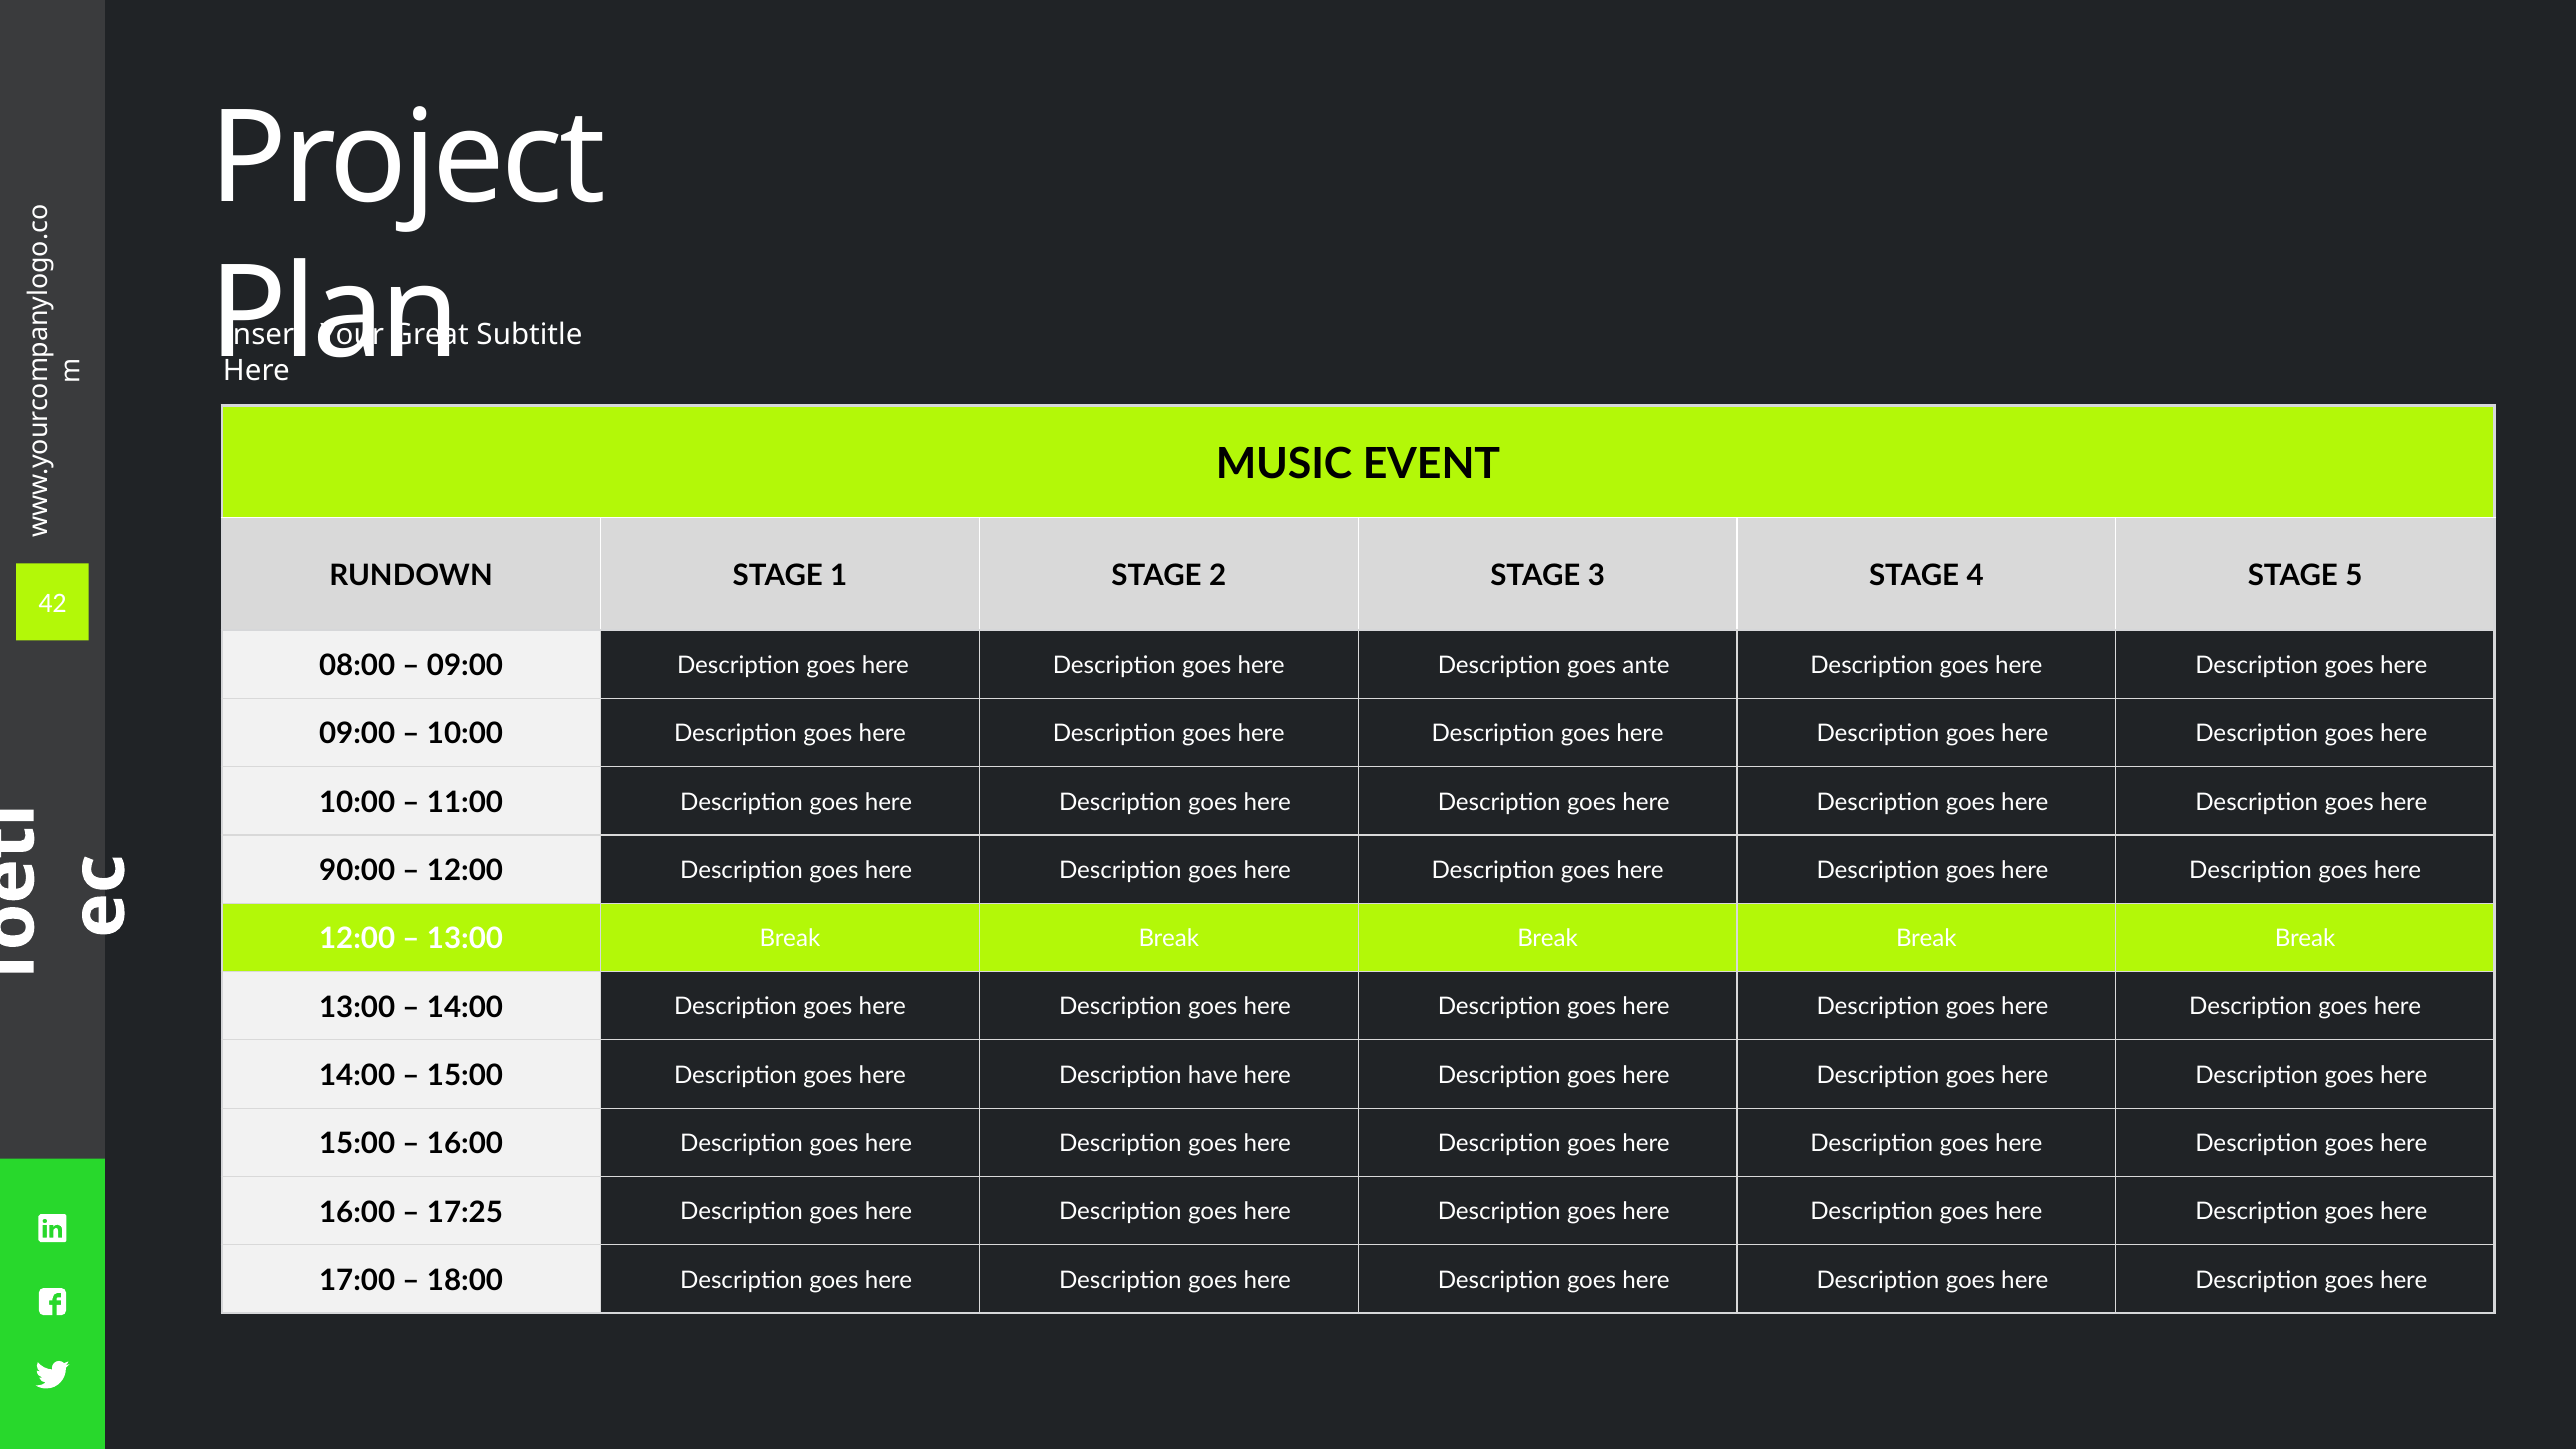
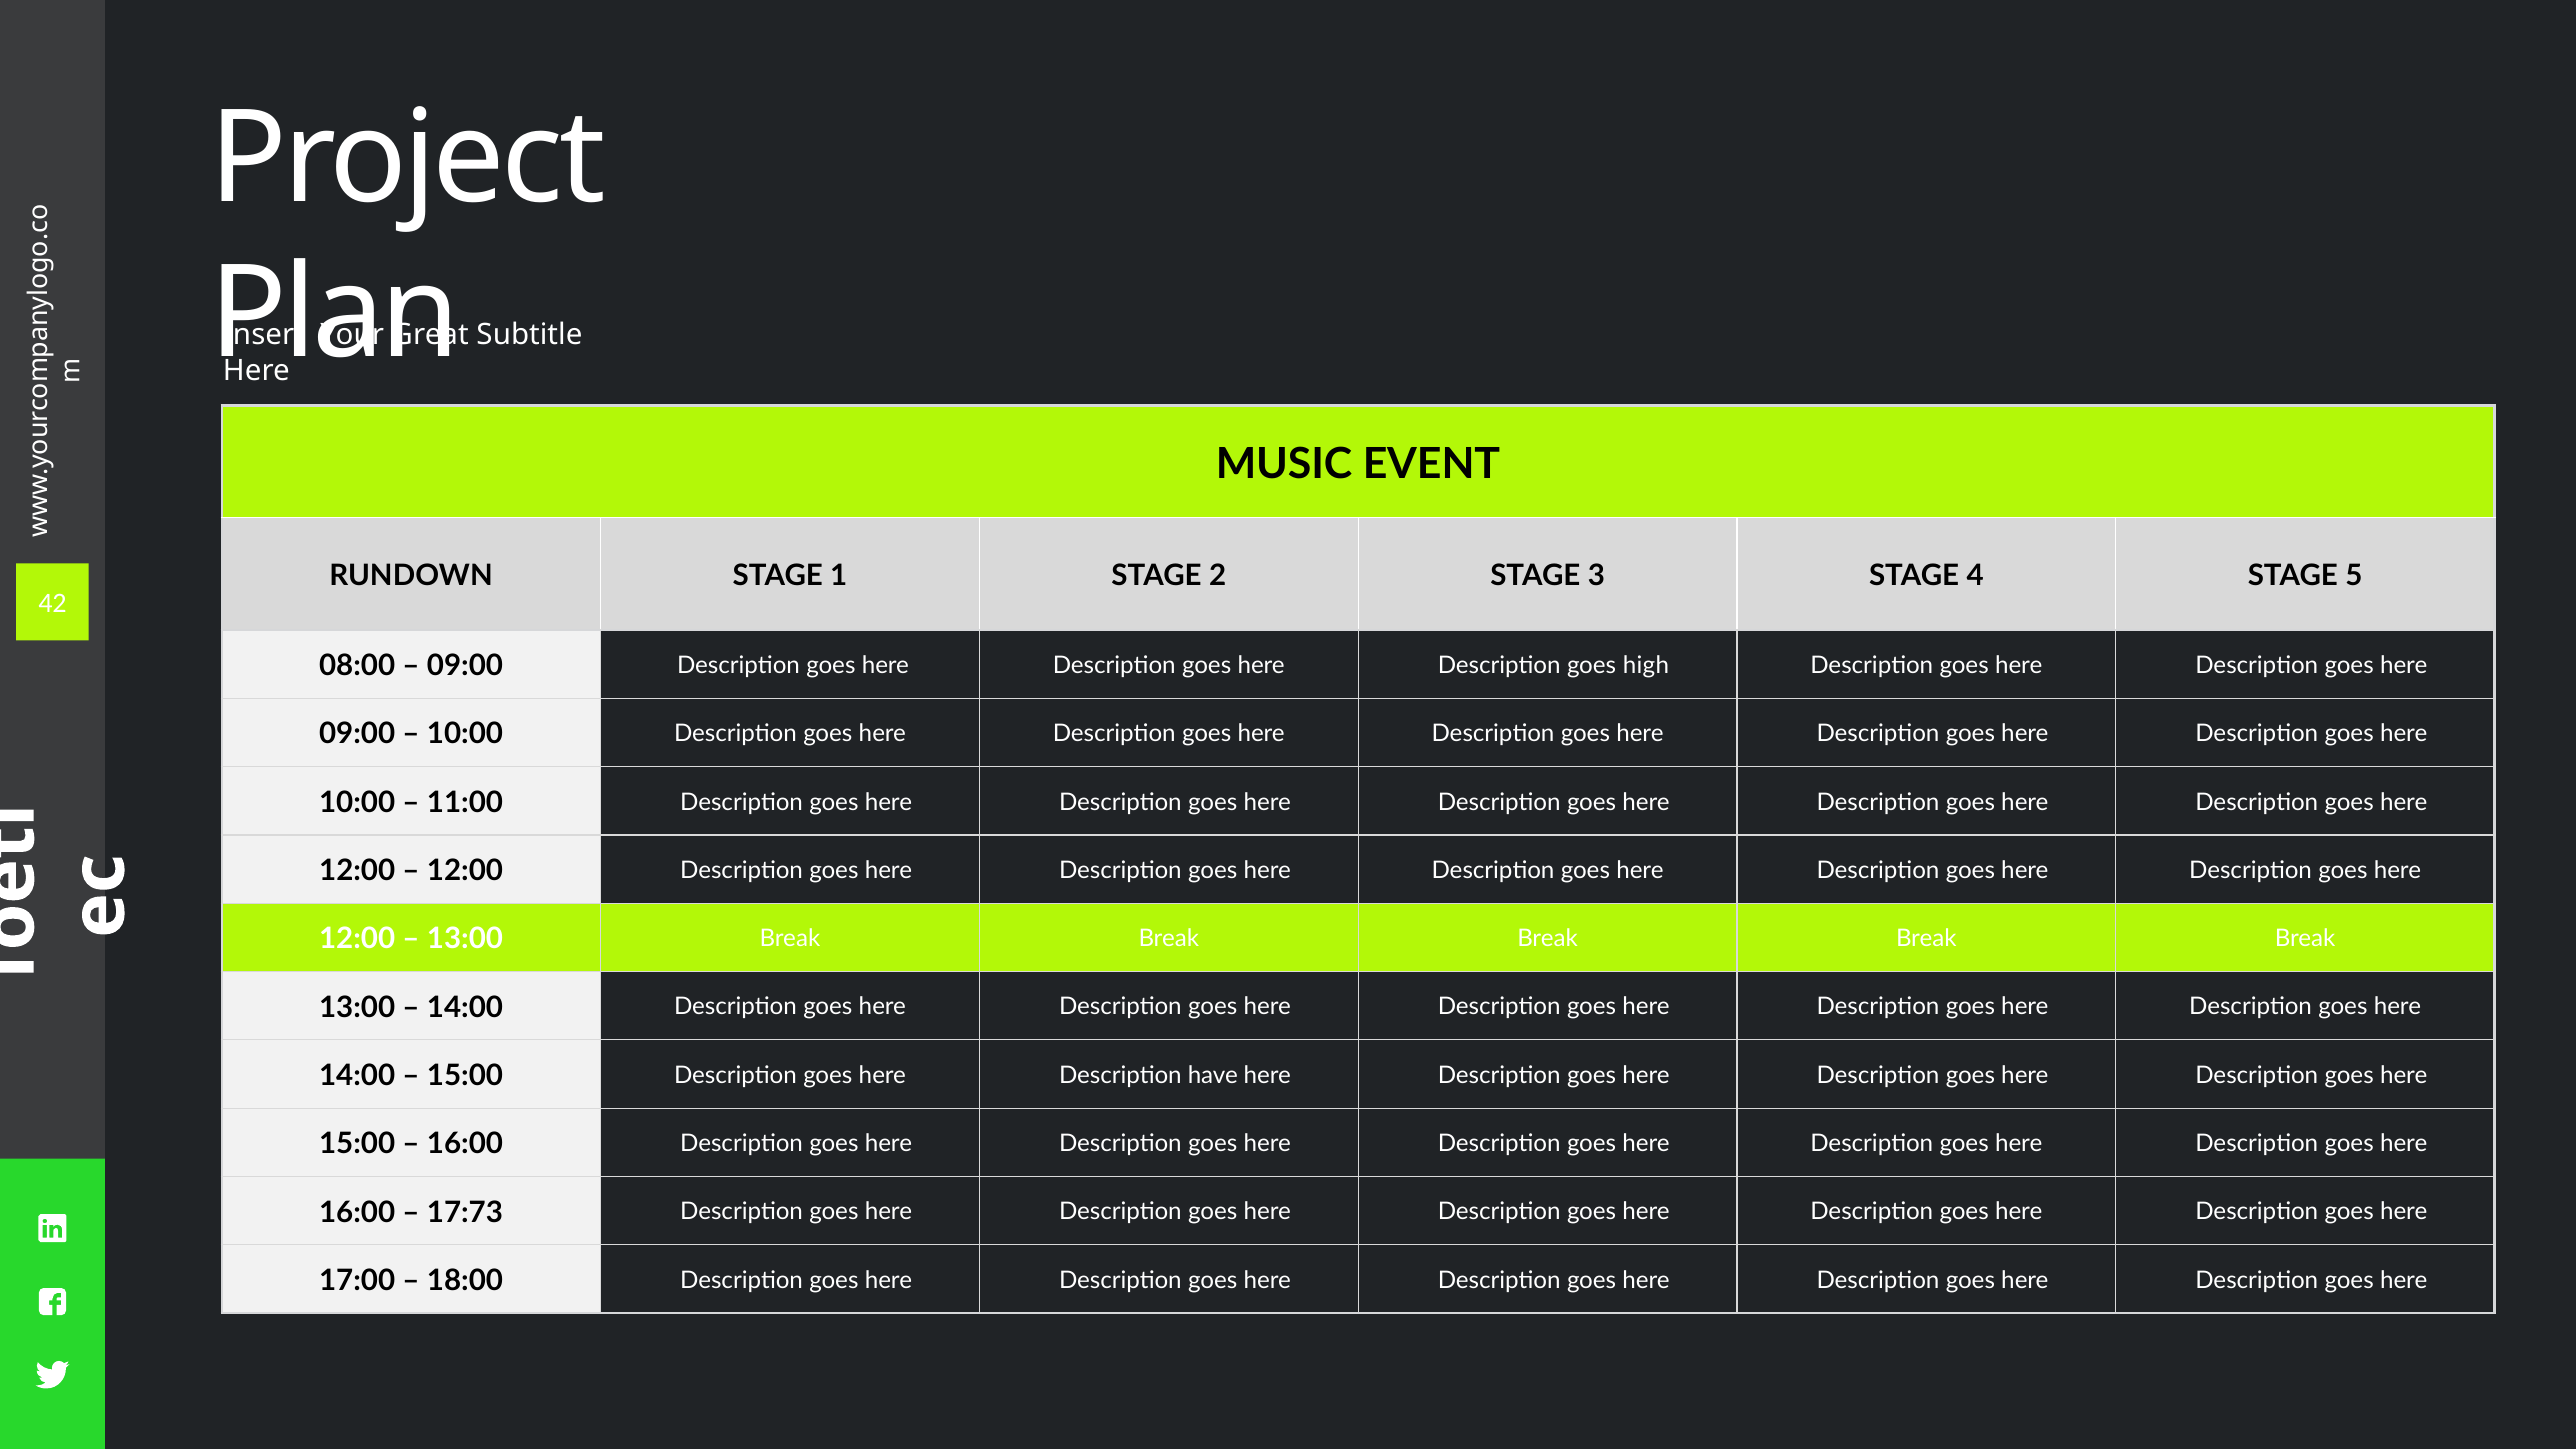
ante: ante -> high
90:00 at (357, 871): 90:00 -> 12:00
17:25: 17:25 -> 17:73
